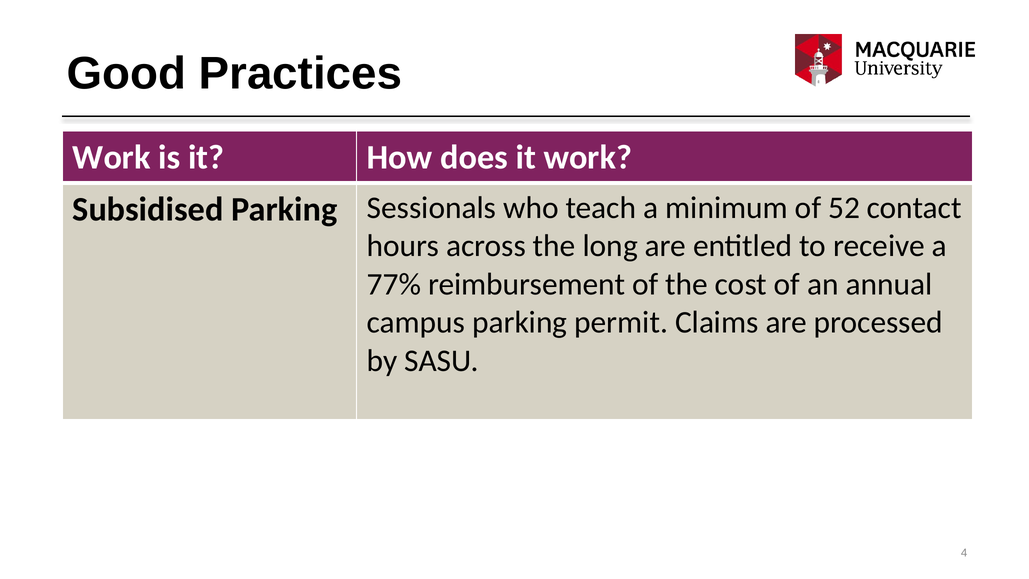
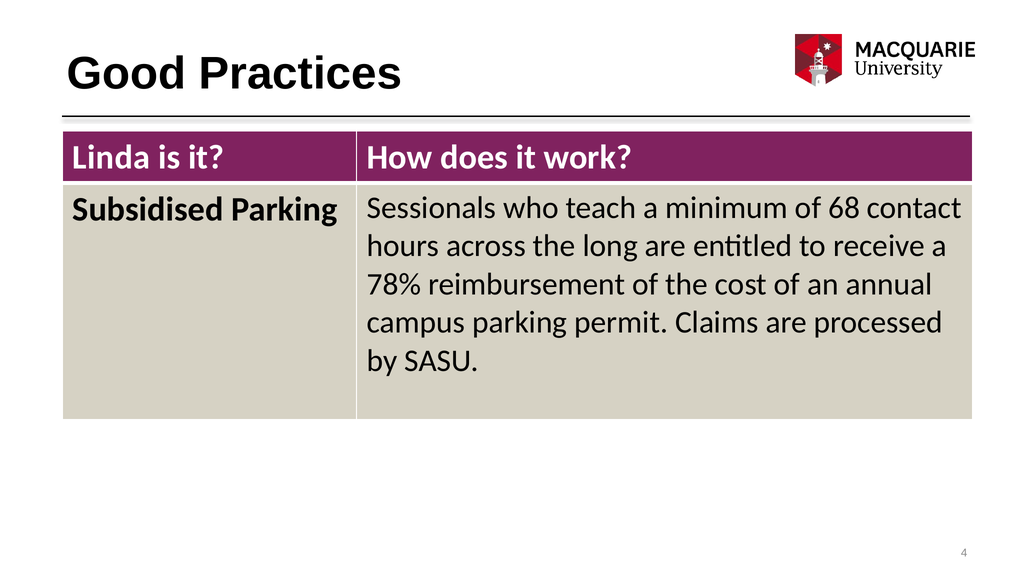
Work at (111, 157): Work -> Linda
52: 52 -> 68
77%: 77% -> 78%
